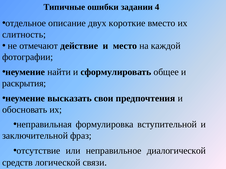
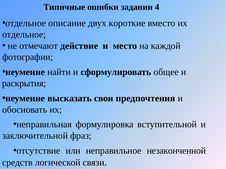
слитность at (24, 35): слитность -> отдельное
диалогической: диалогической -> незаконченной
